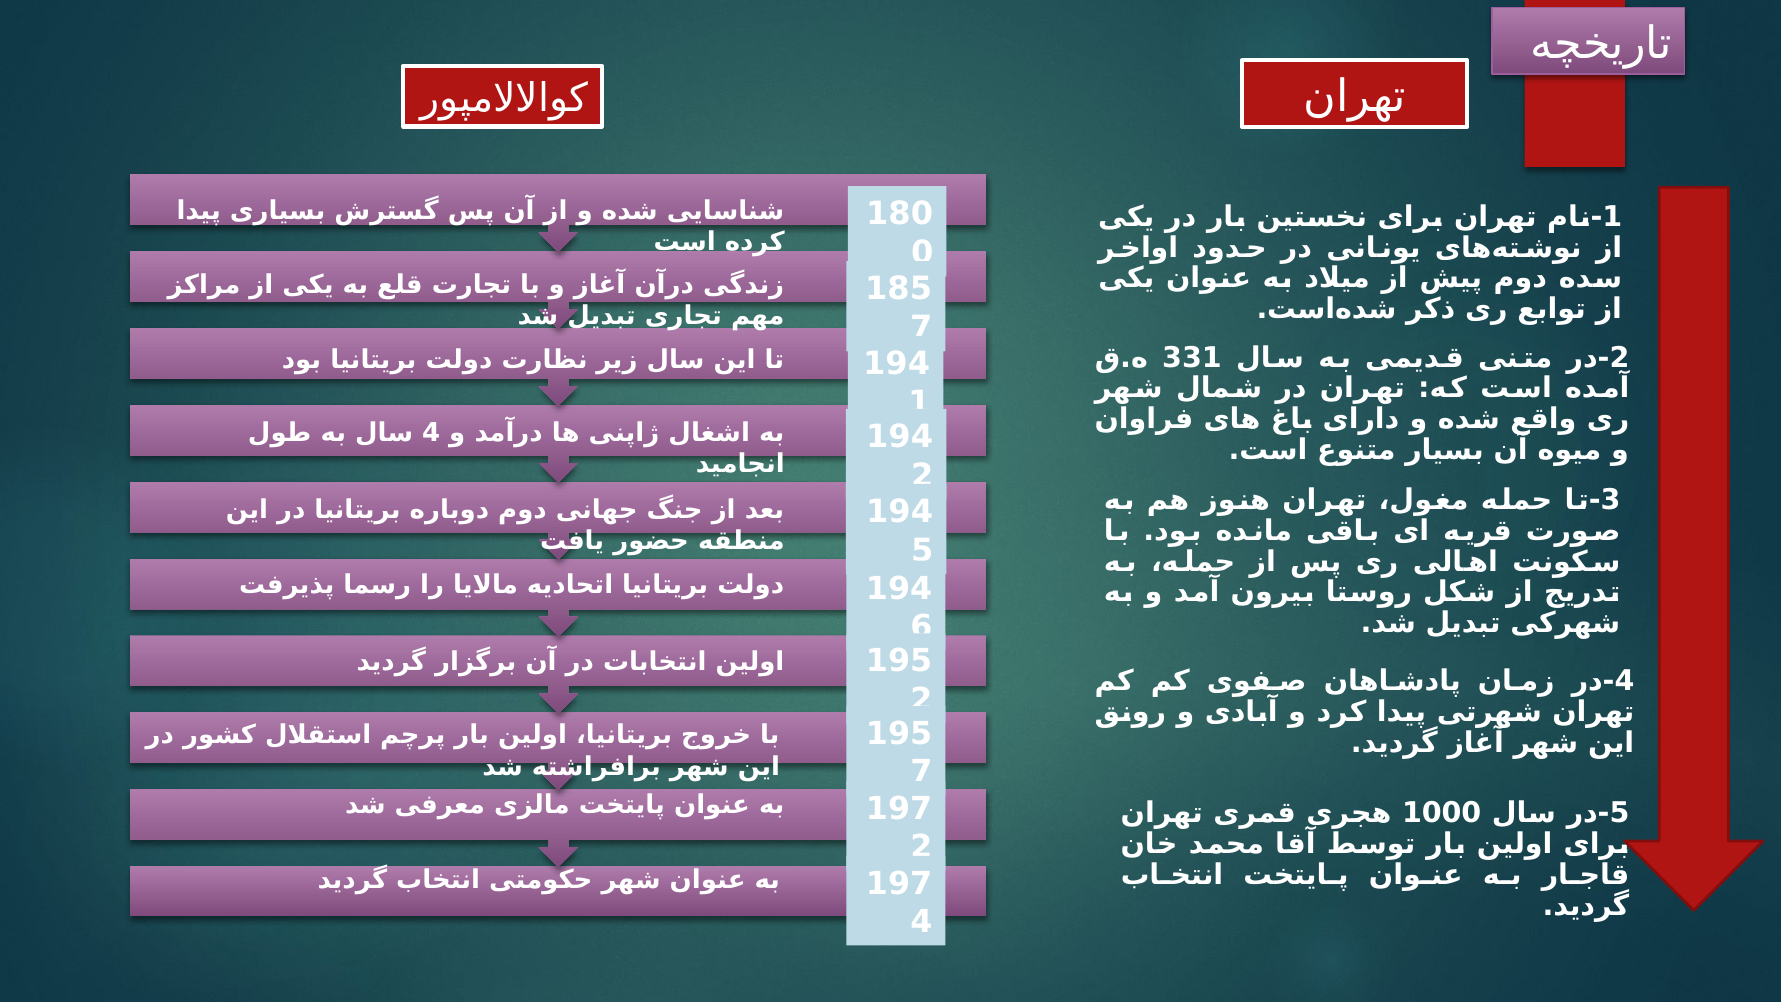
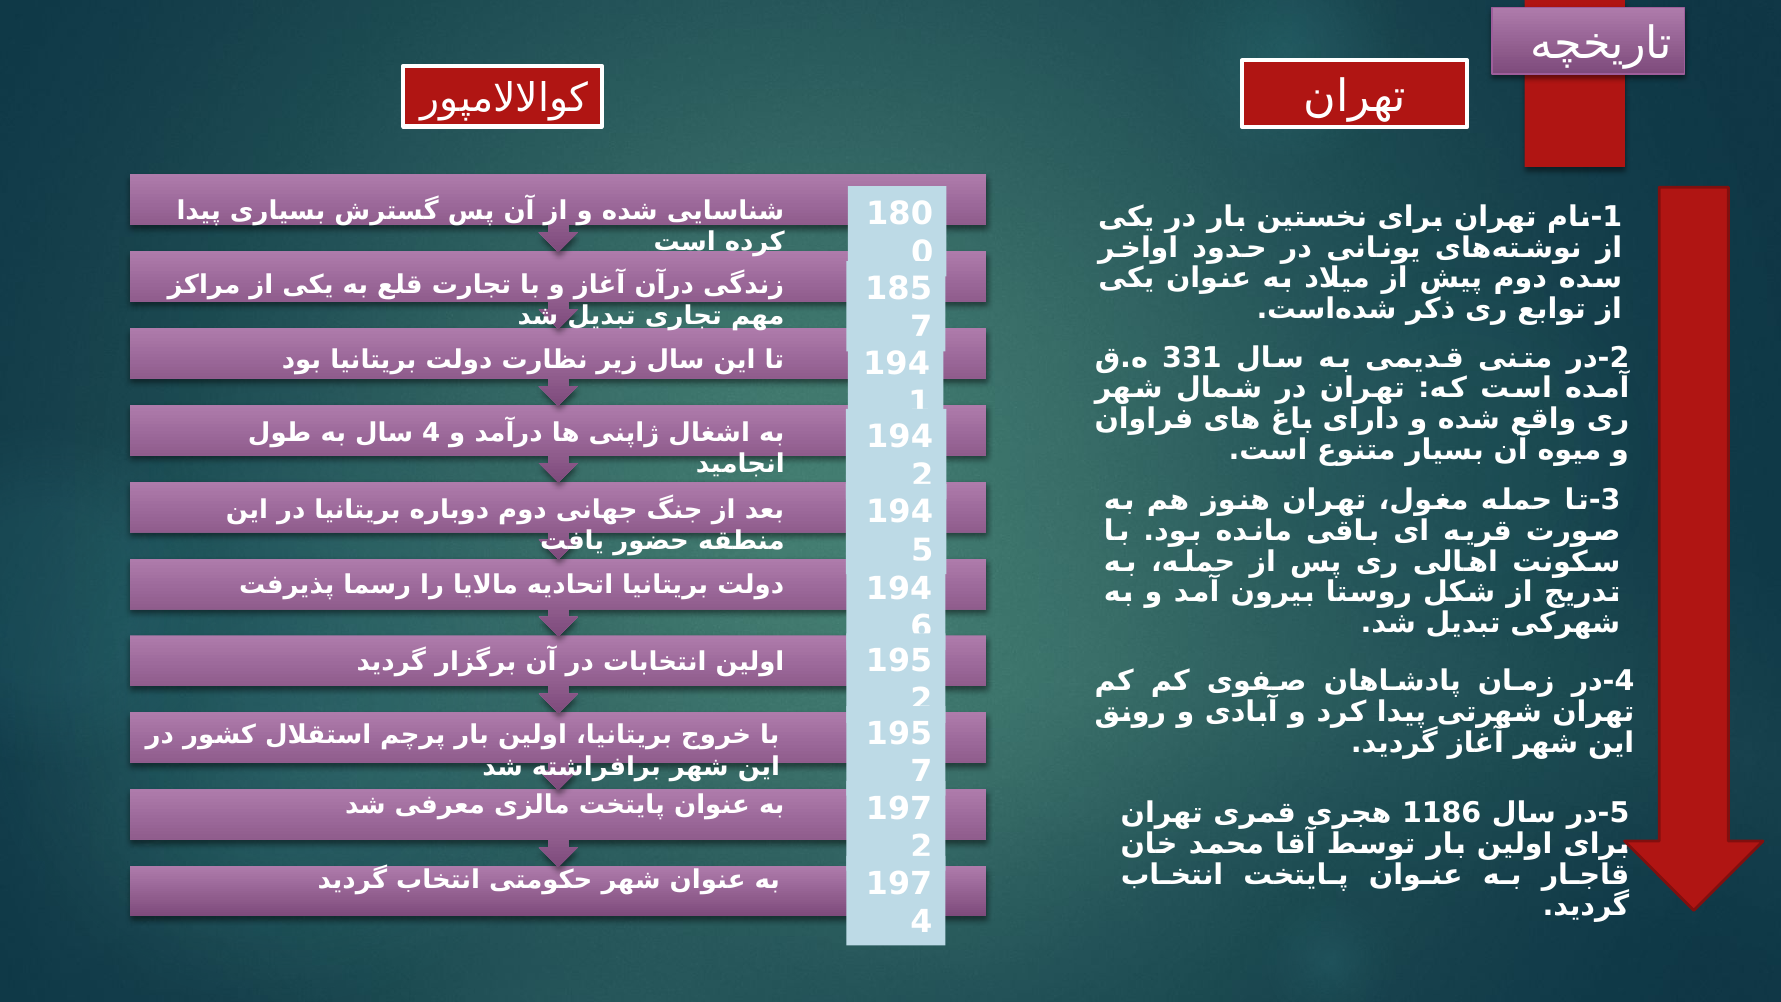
1000: 1000 -> 1186
